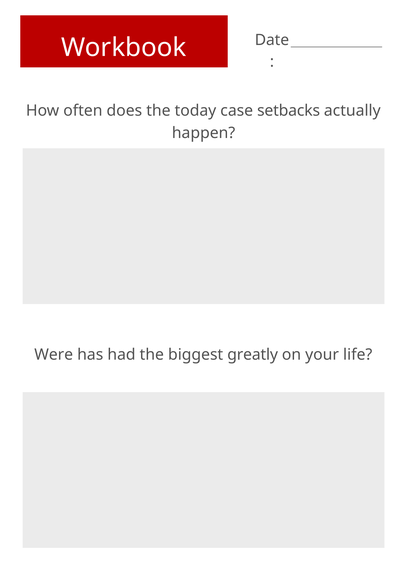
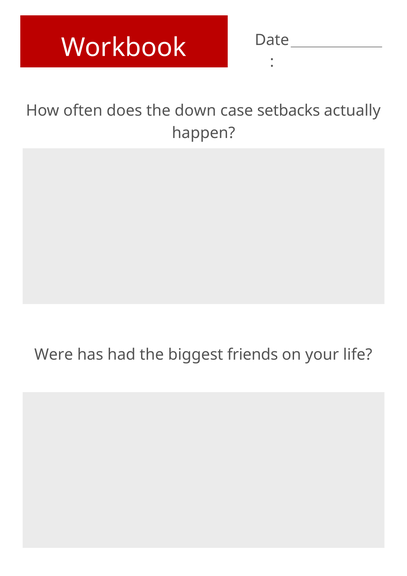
today: today -> down
greatly: greatly -> friends
